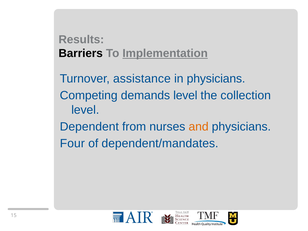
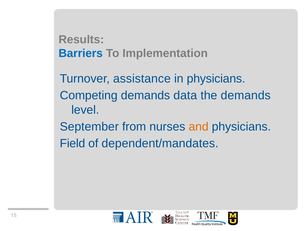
Barriers colour: black -> blue
Implementation underline: present -> none
demands level: level -> data
the collection: collection -> demands
Dependent: Dependent -> September
Four: Four -> Field
